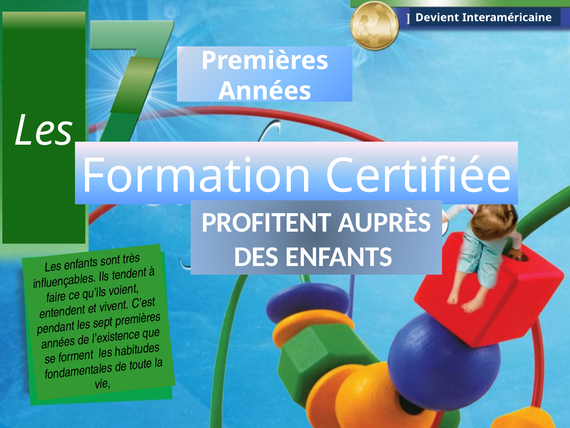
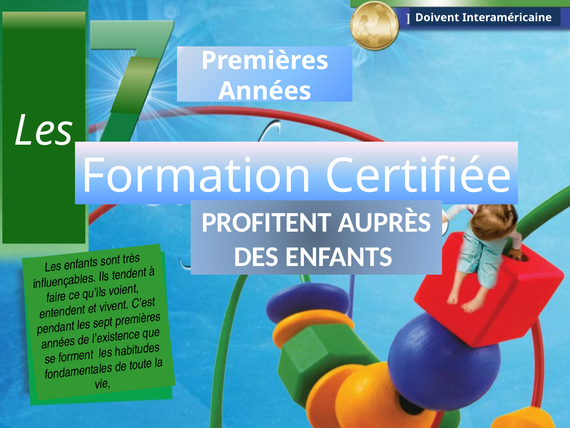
Devient: Devient -> Doivent
